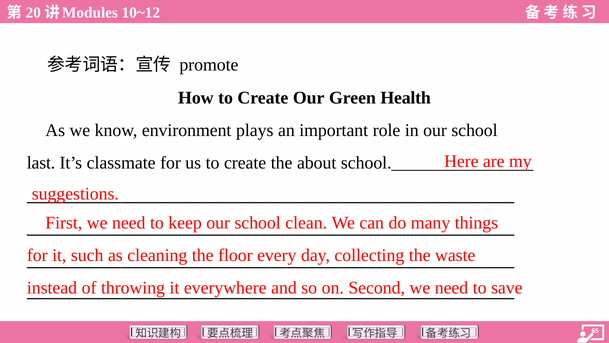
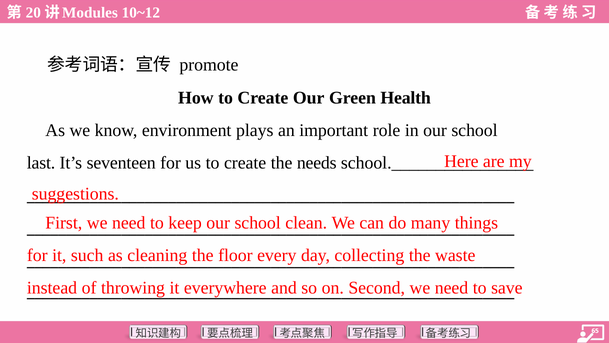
classmate: classmate -> seventeen
about: about -> needs
